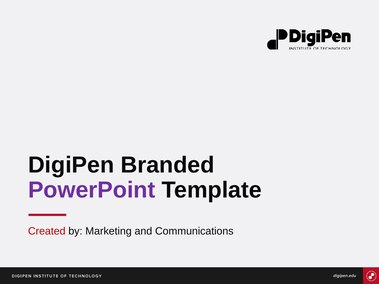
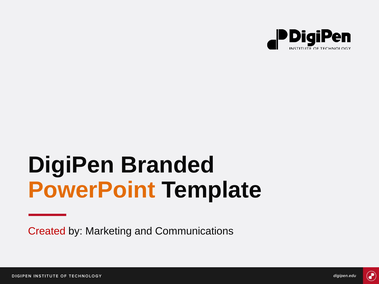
PowerPoint colour: purple -> orange
